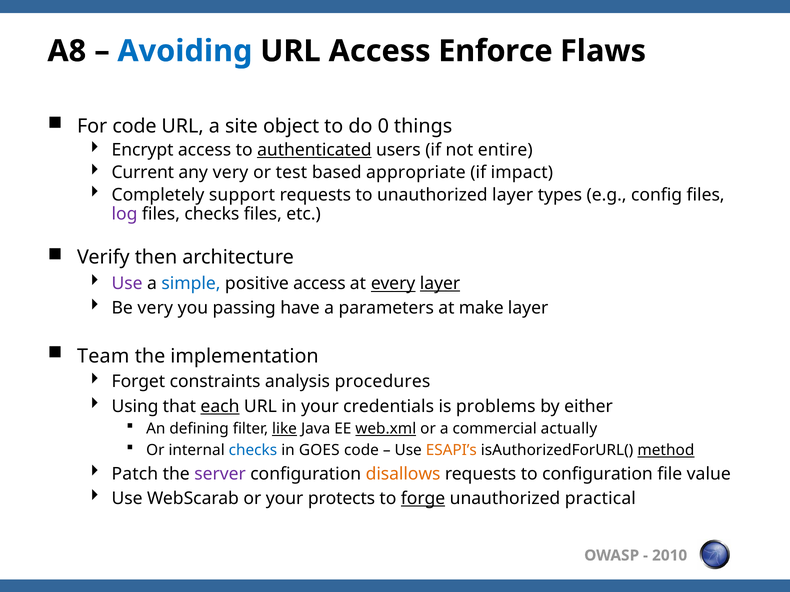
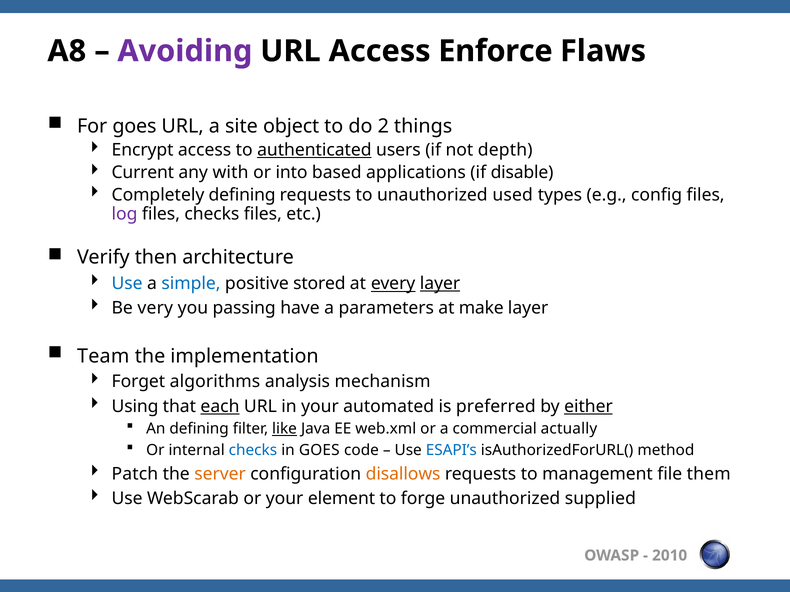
Avoiding colour: blue -> purple
For code: code -> goes
0: 0 -> 2
entire: entire -> depth
any very: very -> with
test: test -> into
appropriate: appropriate -> applications
impact: impact -> disable
Completely support: support -> defining
unauthorized layer: layer -> used
Use at (127, 284) colour: purple -> blue
positive access: access -> stored
constraints: constraints -> algorithms
procedures: procedures -> mechanism
credentials: credentials -> automated
problems: problems -> preferred
either underline: none -> present
web.xml underline: present -> none
ESAPI’s colour: orange -> blue
method underline: present -> none
server colour: purple -> orange
to configuration: configuration -> management
value: value -> them
protects: protects -> element
forge underline: present -> none
practical: practical -> supplied
